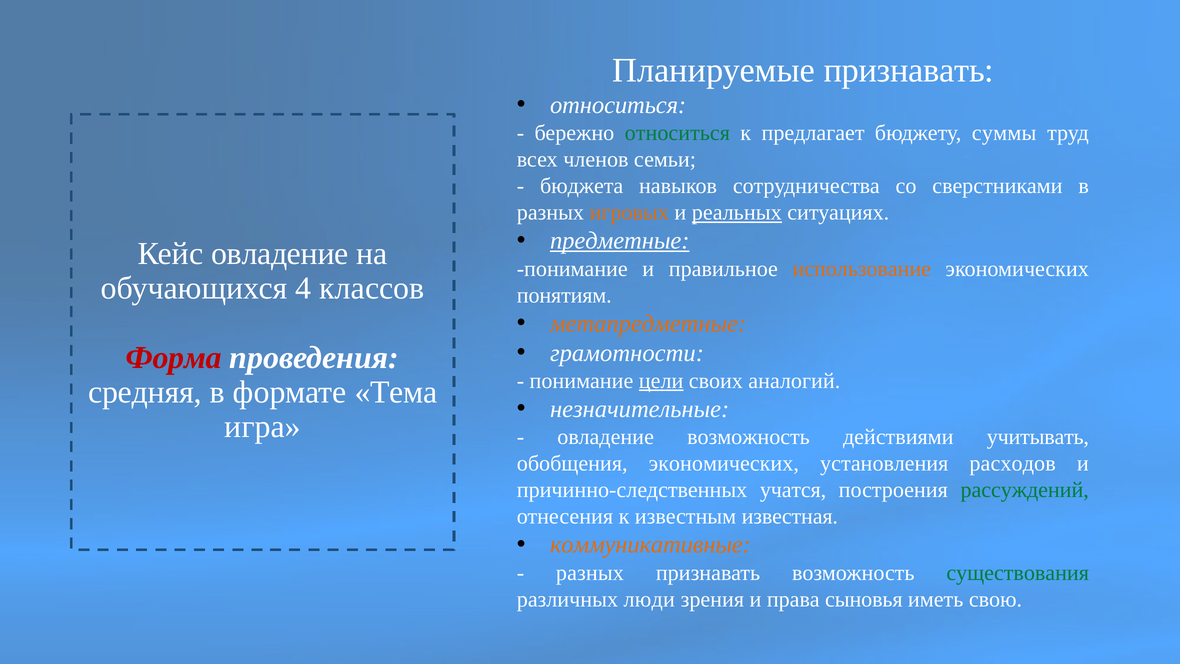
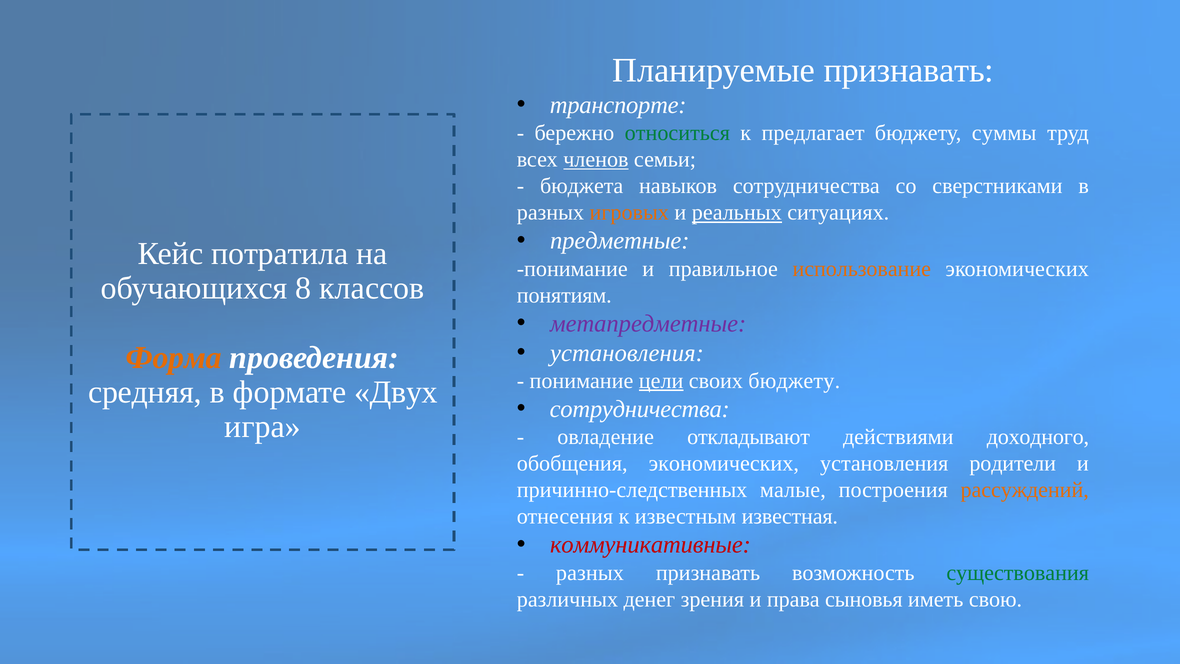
относиться at (618, 105): относиться -> транспорте
членов underline: none -> present
предметные underline: present -> none
Кейс овладение: овладение -> потратила
4: 4 -> 8
метапредметные colour: orange -> purple
грамотности at (627, 353): грамотности -> установления
Форма colour: red -> orange
своих аналогий: аналогий -> бюджету
Тема: Тема -> Двух
незначительные at (640, 409): незначительные -> сотрудничества
овладение возможность: возможность -> откладывают
учитывать: учитывать -> доходного
расходов: расходов -> родители
учатся: учатся -> малые
рассуждений colour: green -> orange
коммуникативные colour: orange -> red
люди: люди -> денег
